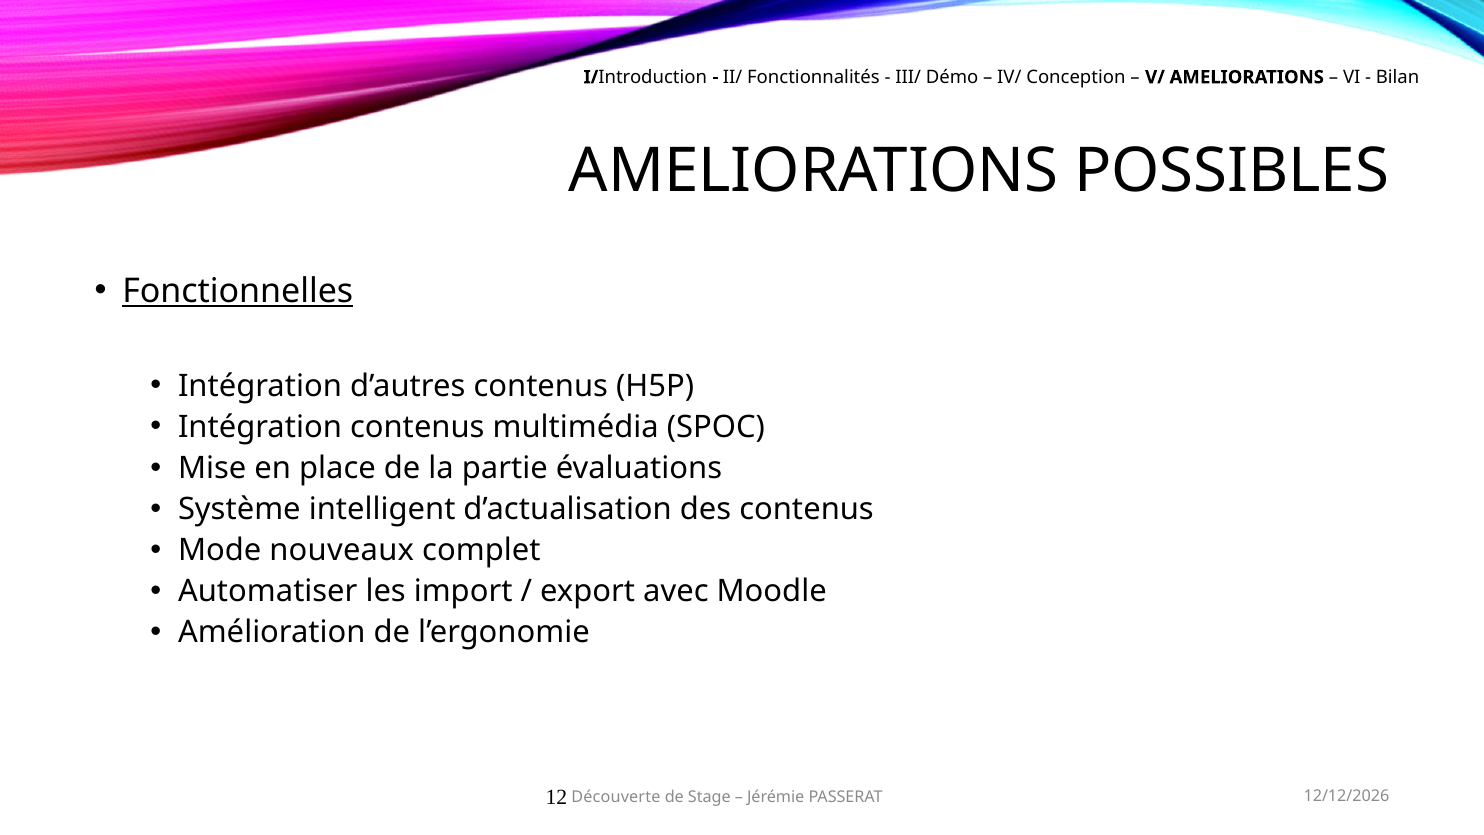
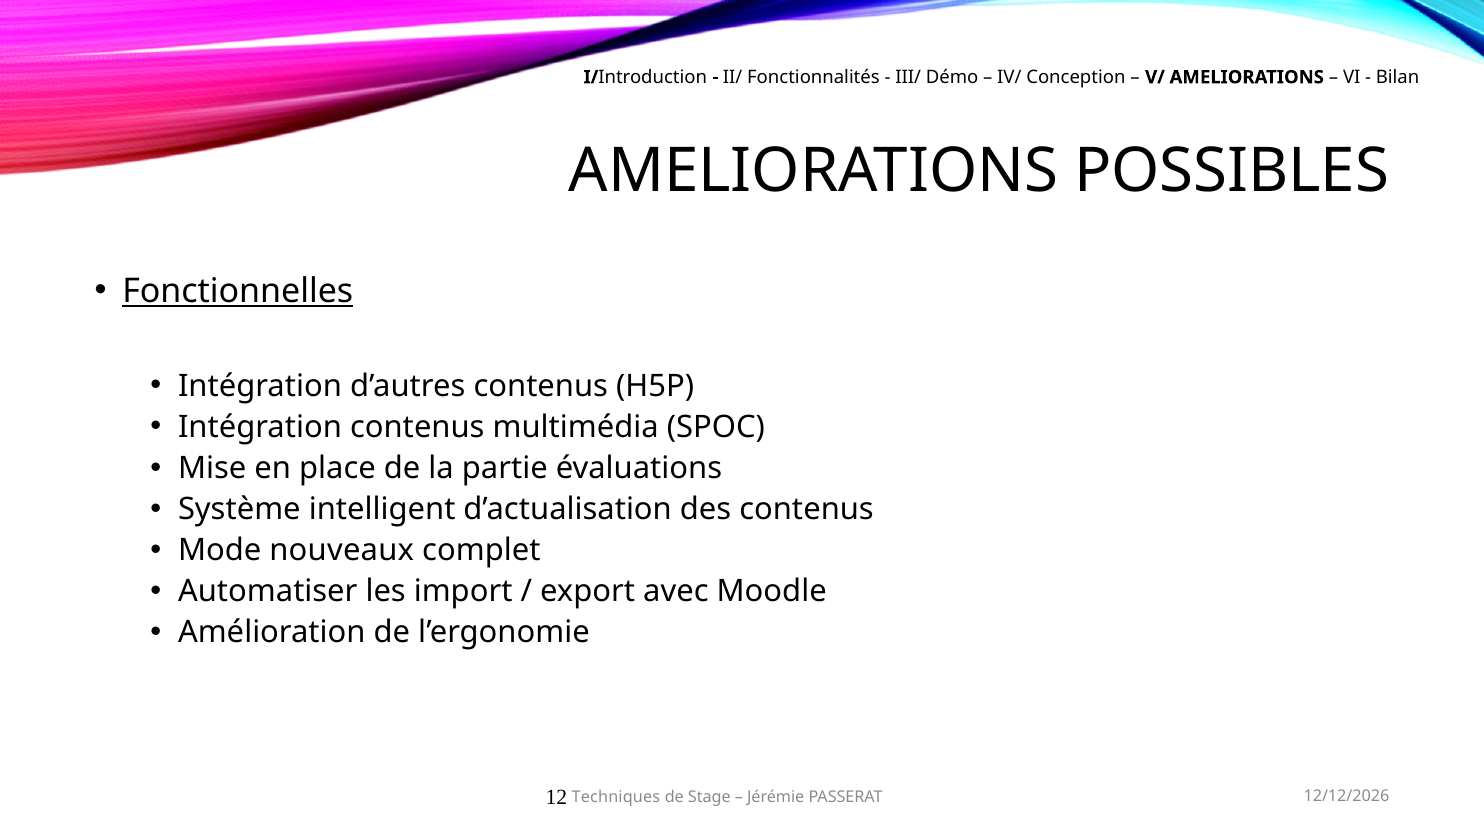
Découverte: Découverte -> Techniques
